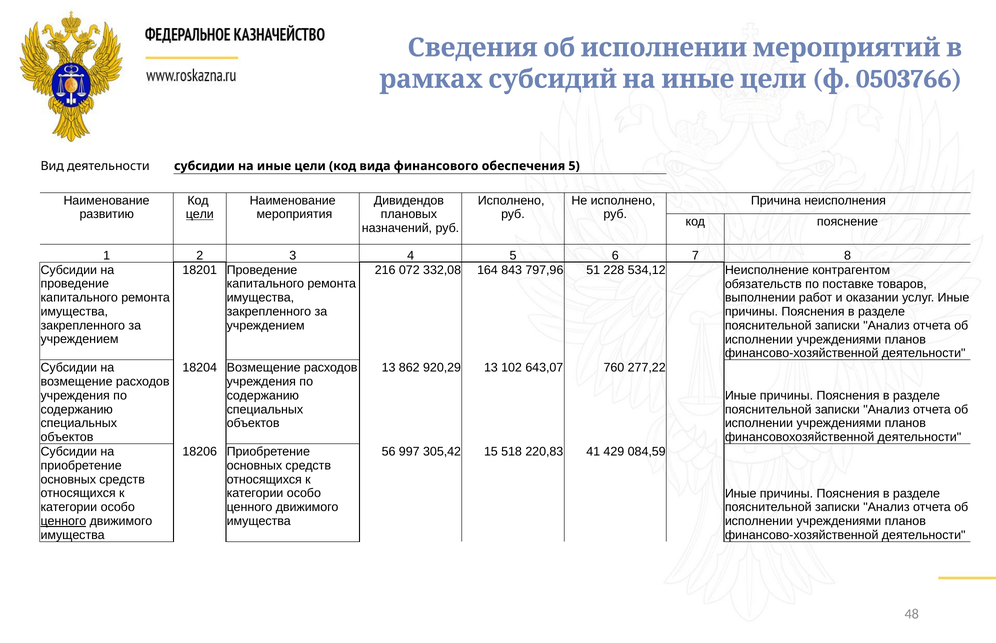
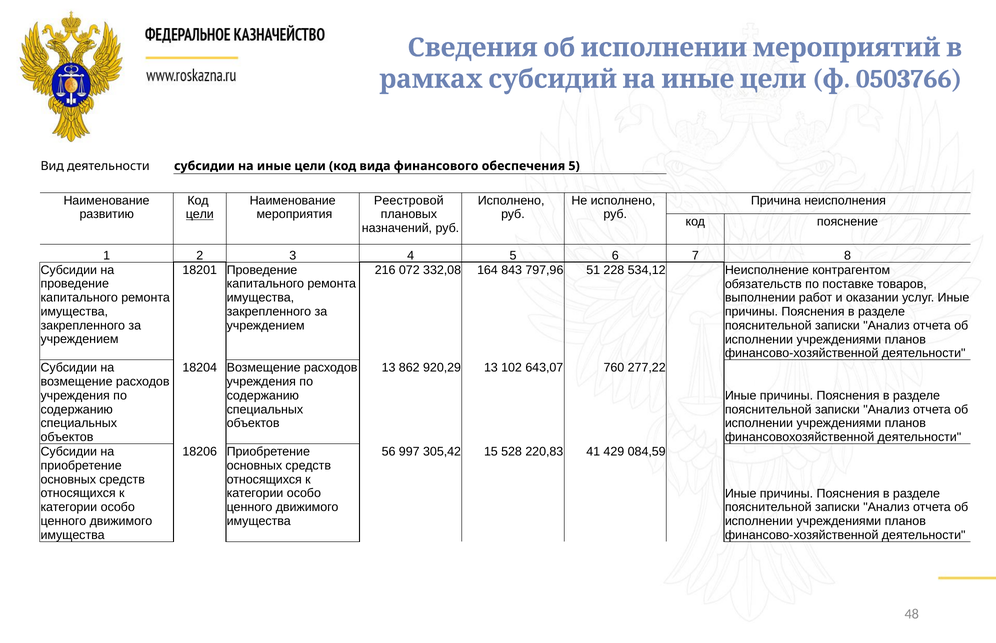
Дивидендов: Дивидендов -> Реестровой
518: 518 -> 528
ценного at (63, 521) underline: present -> none
